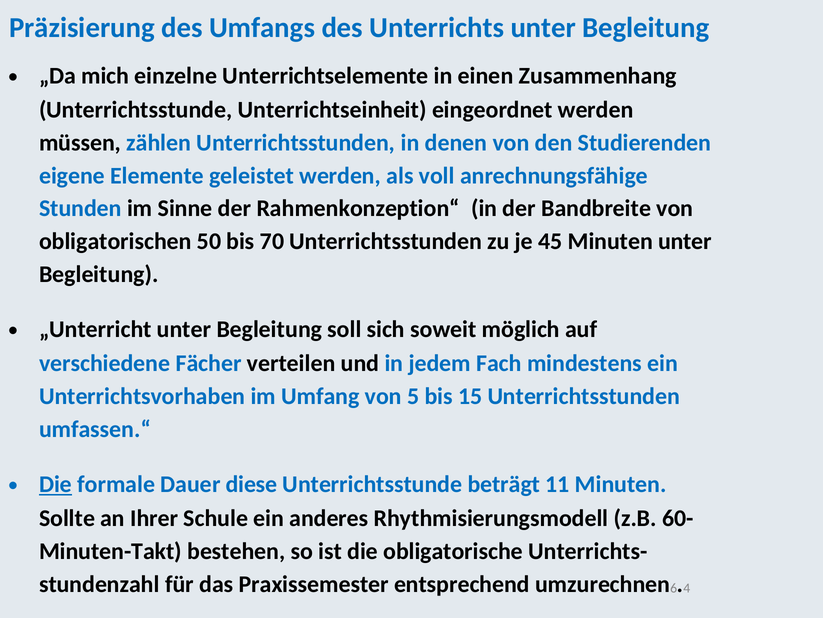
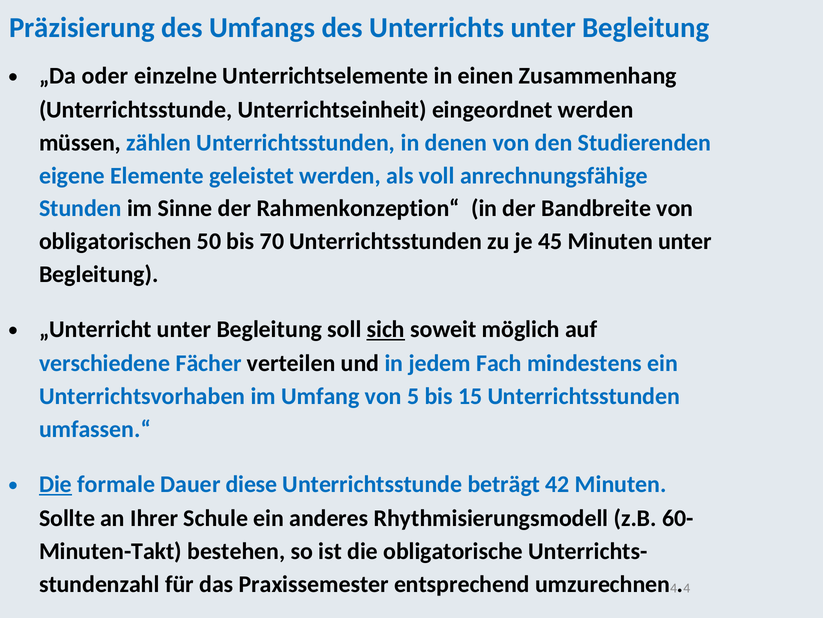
mich: mich -> oder
sich underline: none -> present
11: 11 -> 42
6 at (674, 588): 6 -> 4
